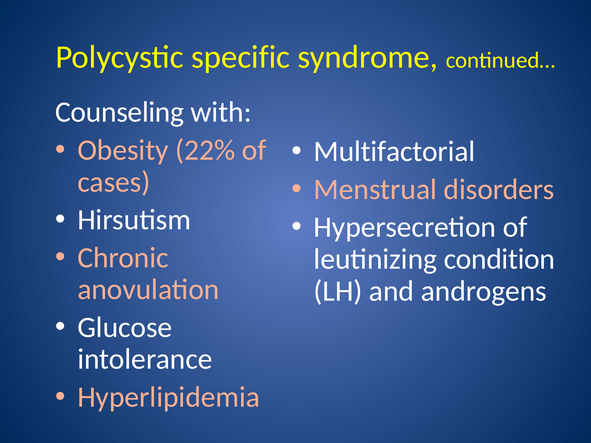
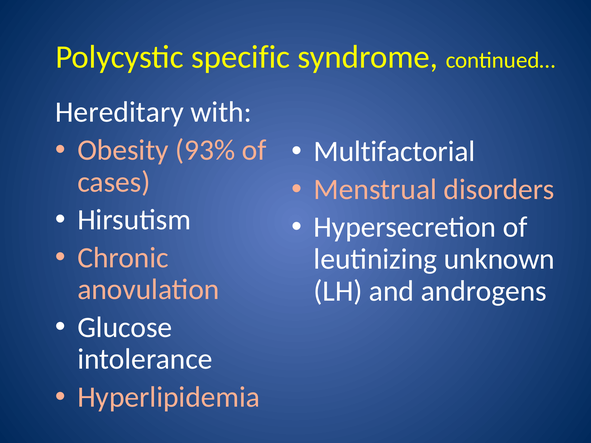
Counseling: Counseling -> Hereditary
22%: 22% -> 93%
condition: condition -> unknown
